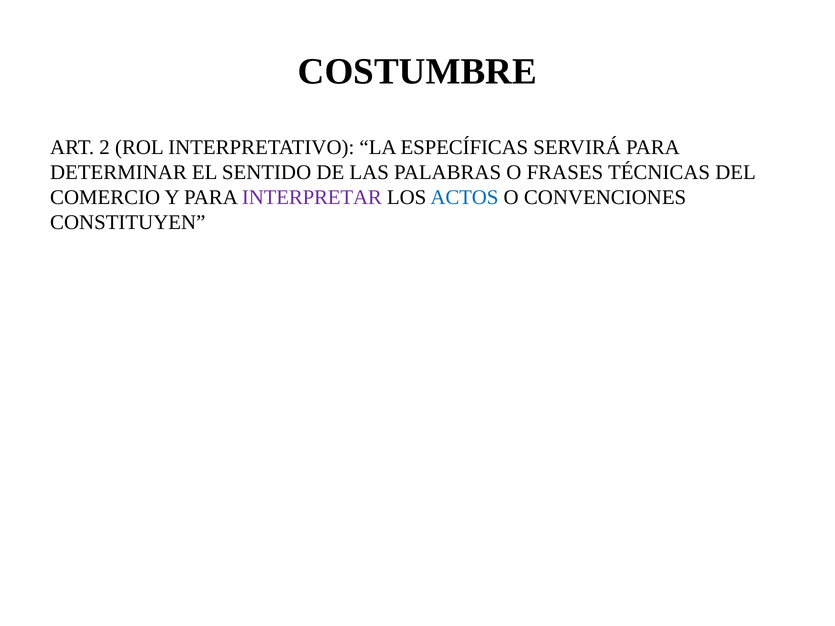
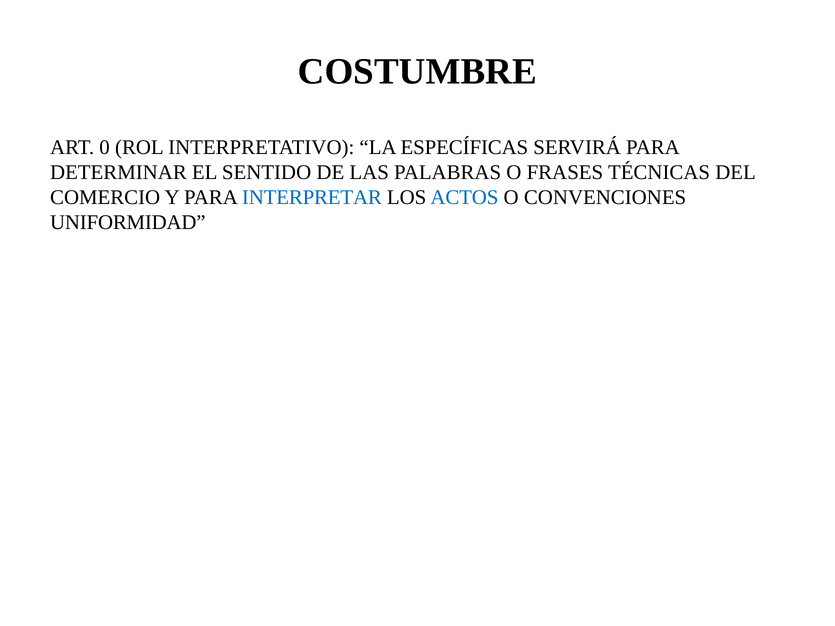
2: 2 -> 0
INTERPRETAR colour: purple -> blue
CONSTITUYEN: CONSTITUYEN -> UNIFORMIDAD
